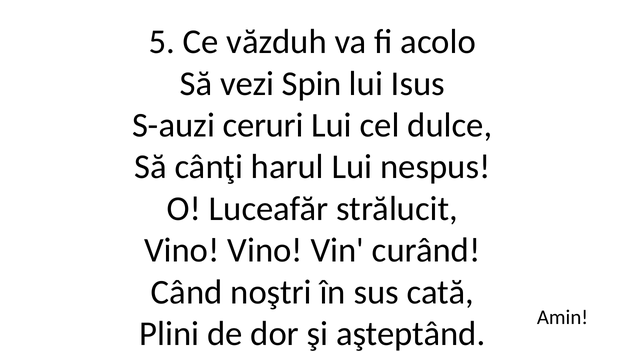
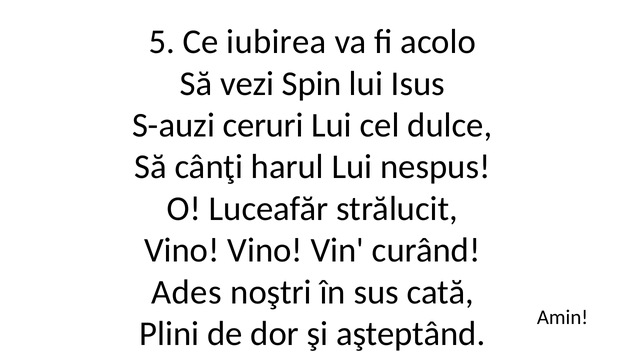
văzduh: văzduh -> iubirea
Când: Când -> Ades
